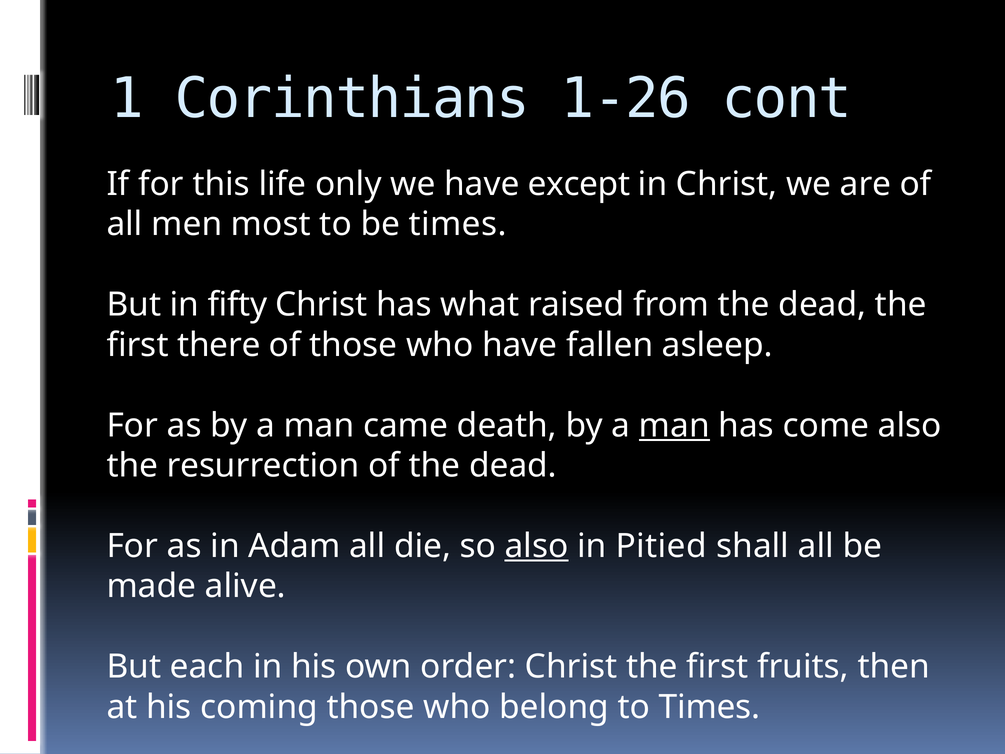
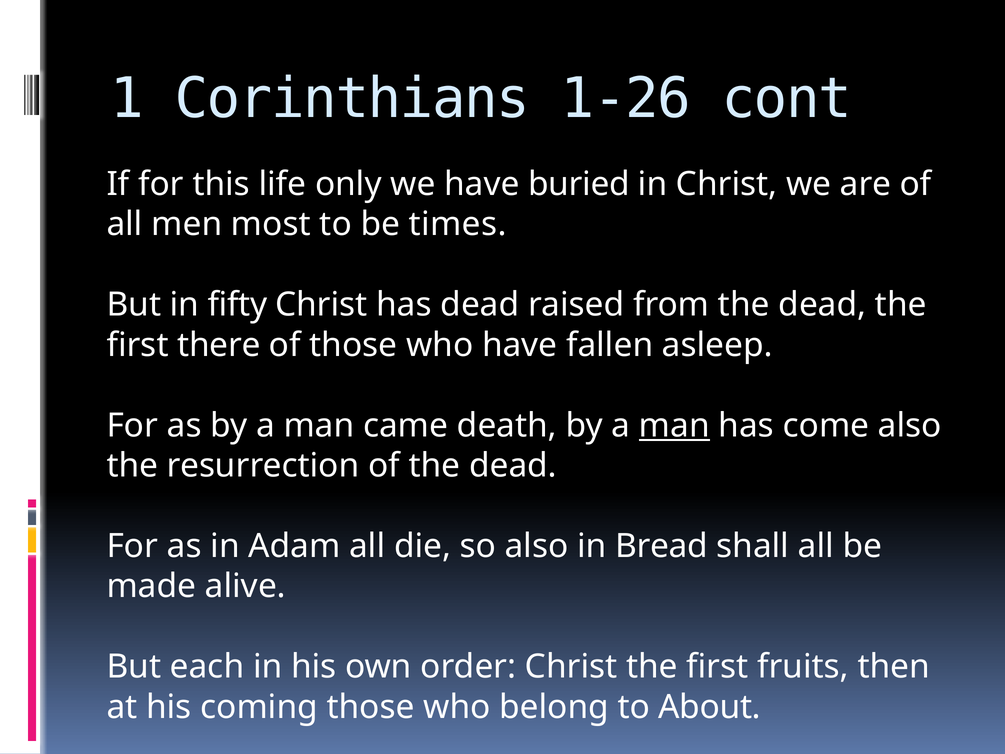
except: except -> buried
has what: what -> dead
also at (537, 546) underline: present -> none
Pitied: Pitied -> Bread
to Times: Times -> About
